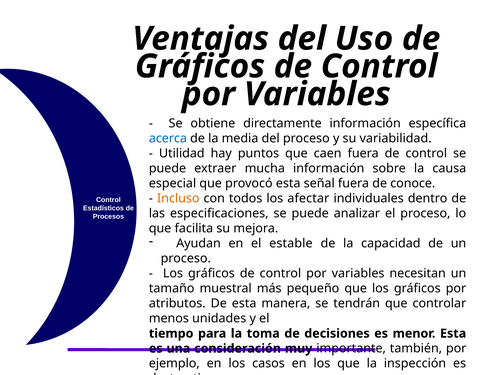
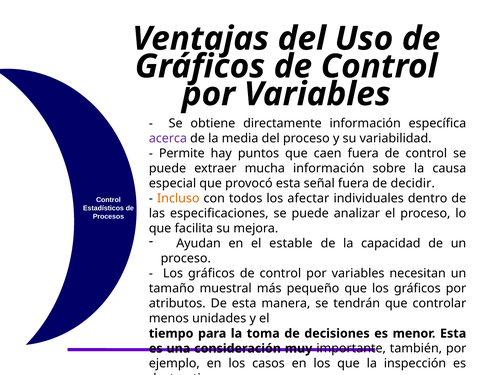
acerca colour: blue -> purple
Utilidad: Utilidad -> Permite
conoce: conoce -> decidir
